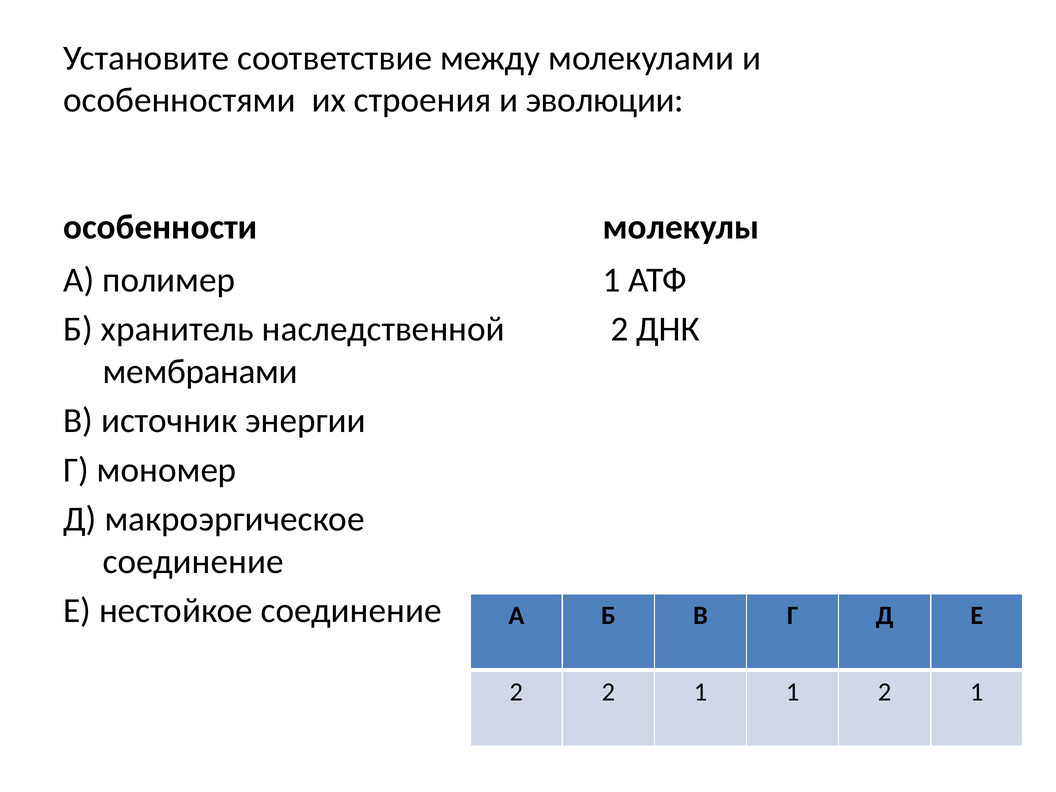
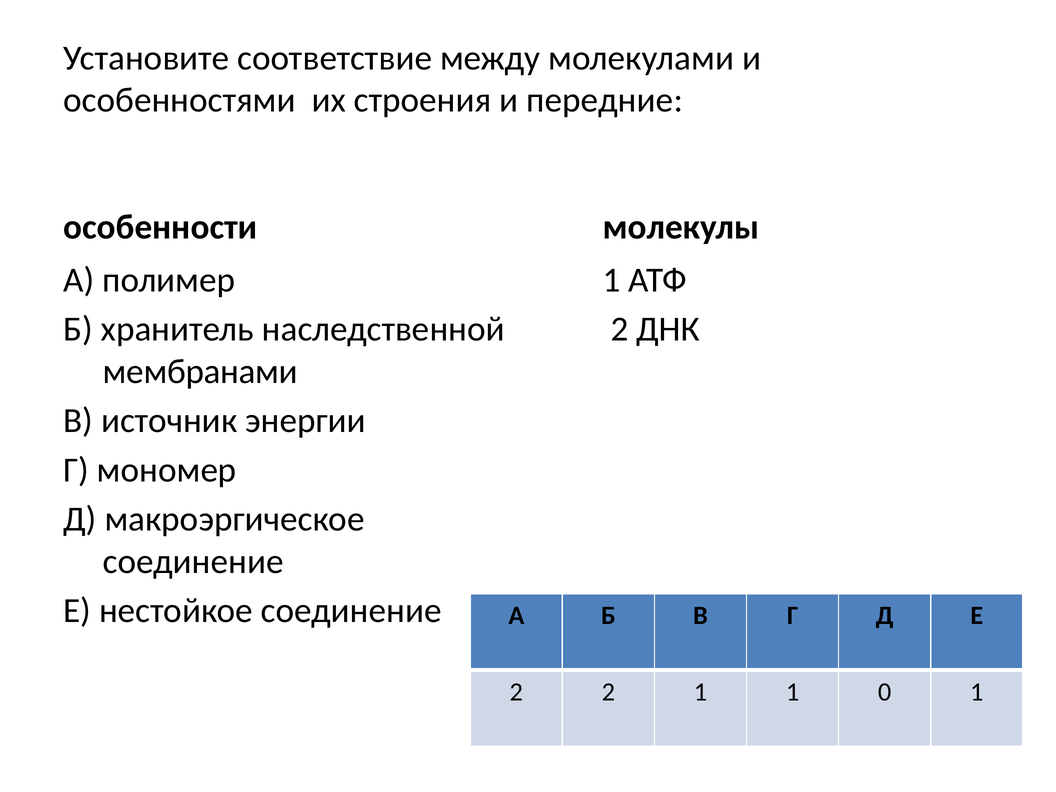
эволюции: эволюции -> передние
1 2: 2 -> 0
